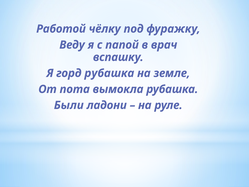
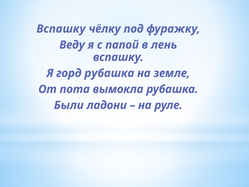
Работой at (61, 29): Работой -> Вспашку
врач: врач -> лень
